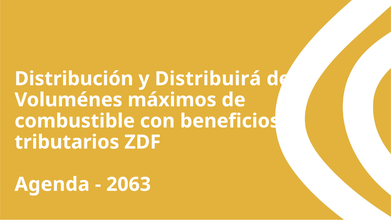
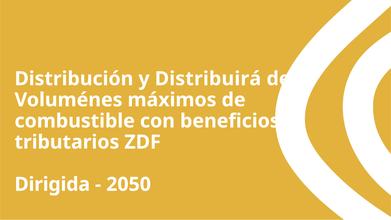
Agenda: Agenda -> Dirigida
2063: 2063 -> 2050
